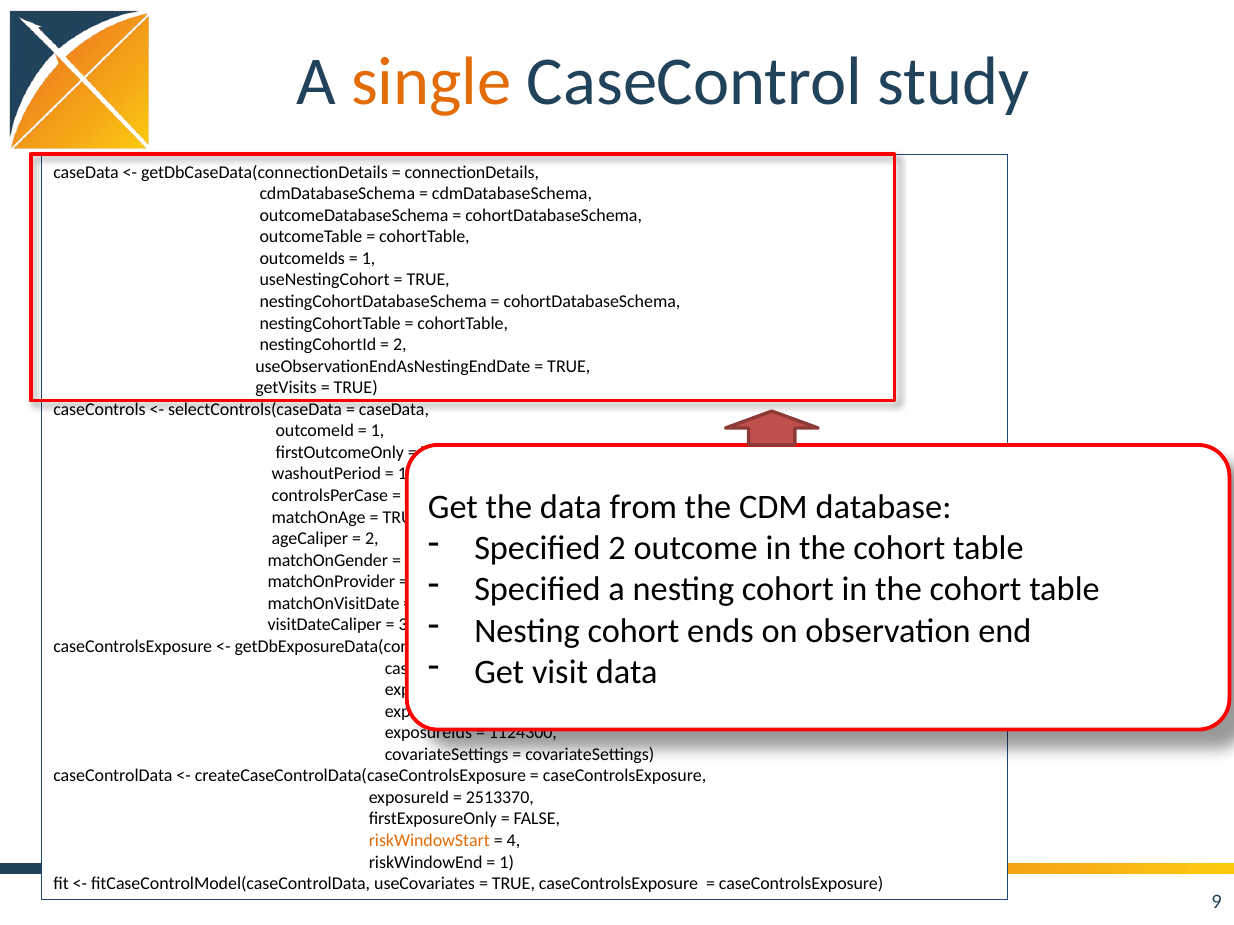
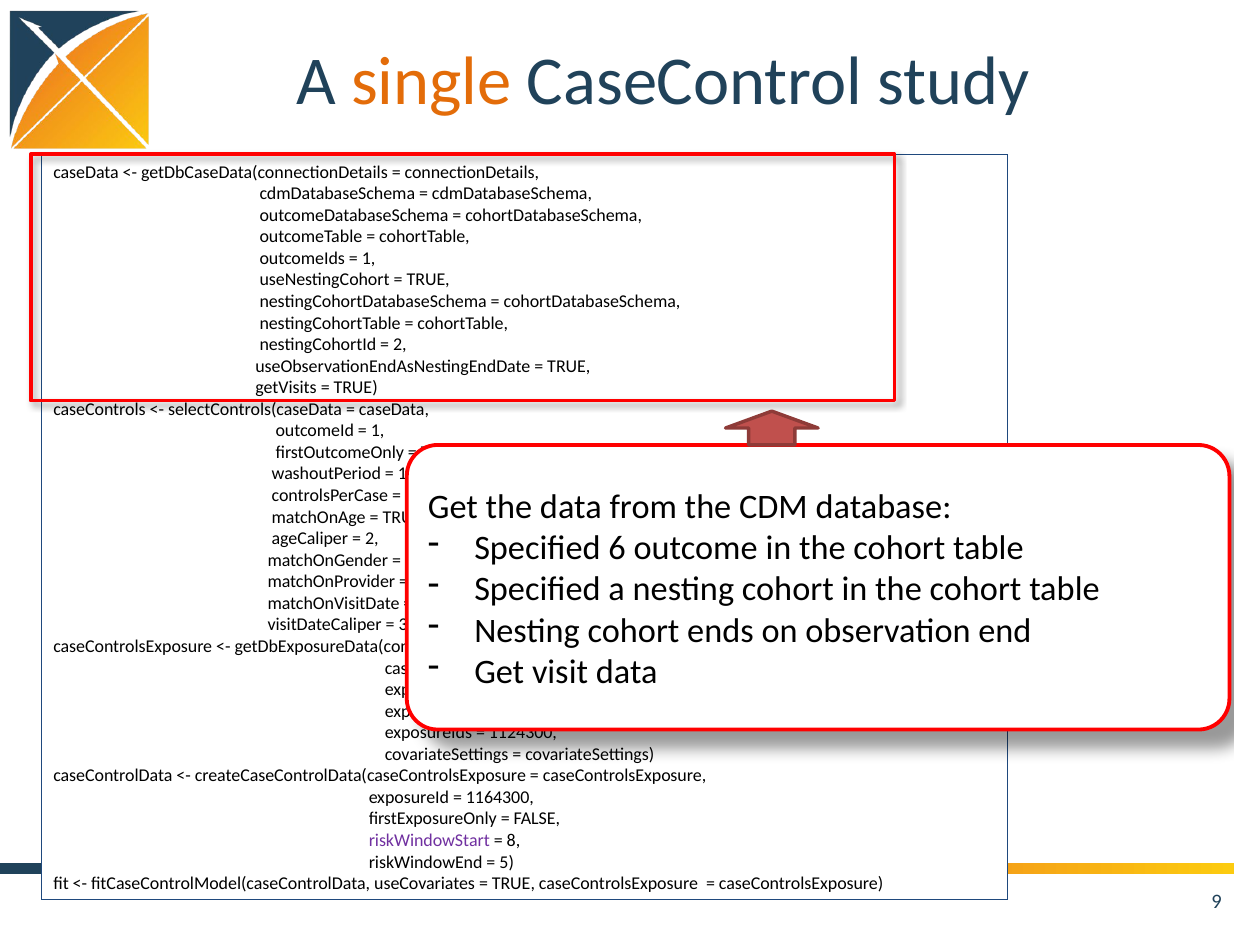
Specified 2: 2 -> 6
2513370: 2513370 -> 1164300
riskWindowStart colour: orange -> purple
4: 4 -> 8
1 at (507, 863): 1 -> 5
